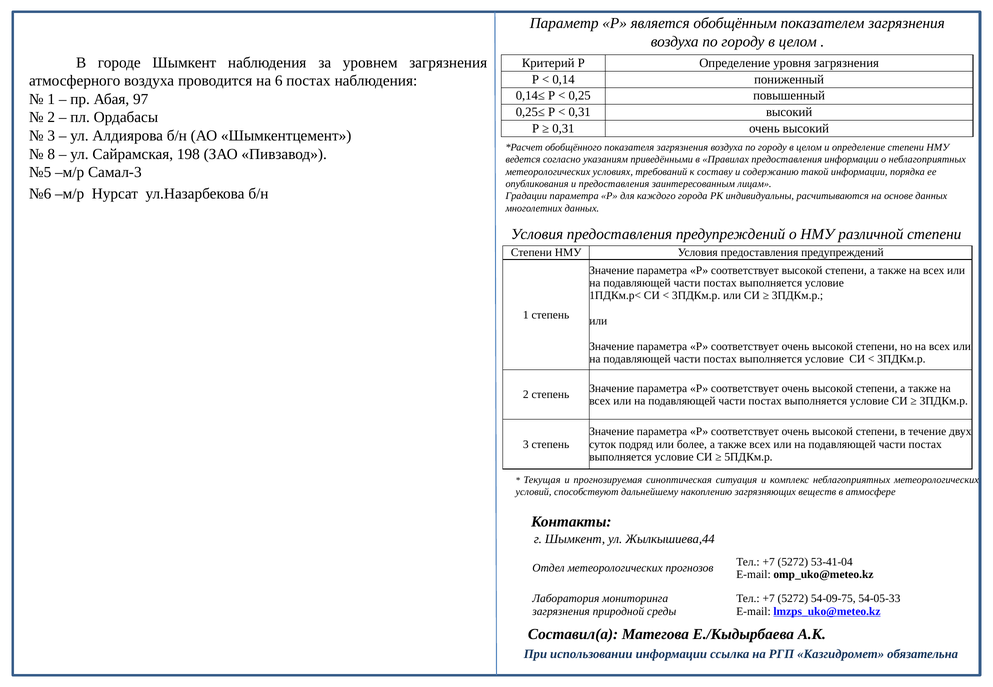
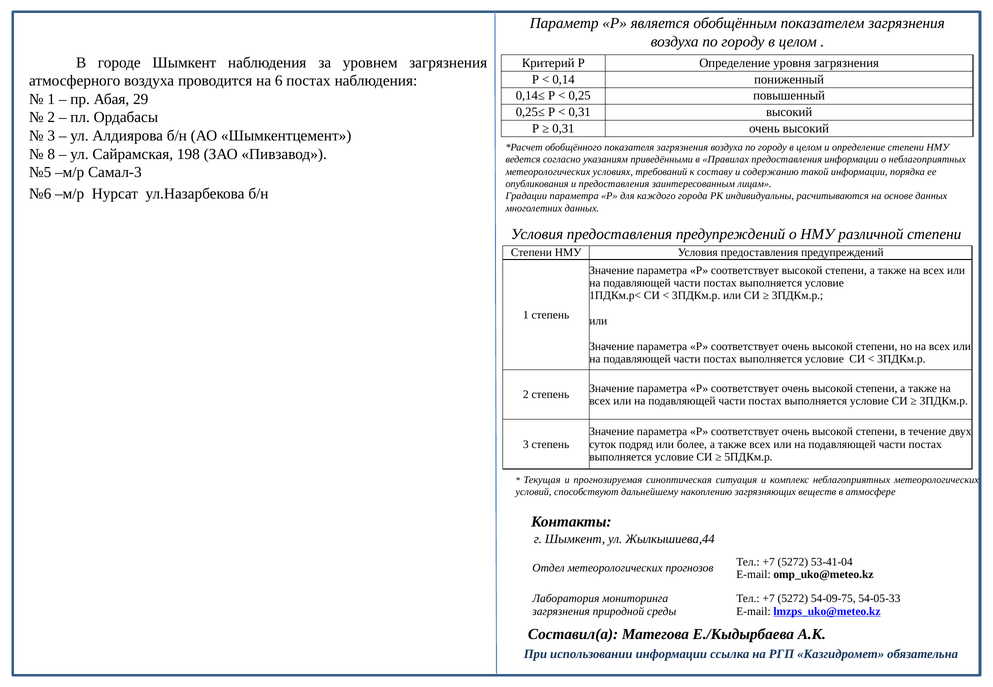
97: 97 -> 29
